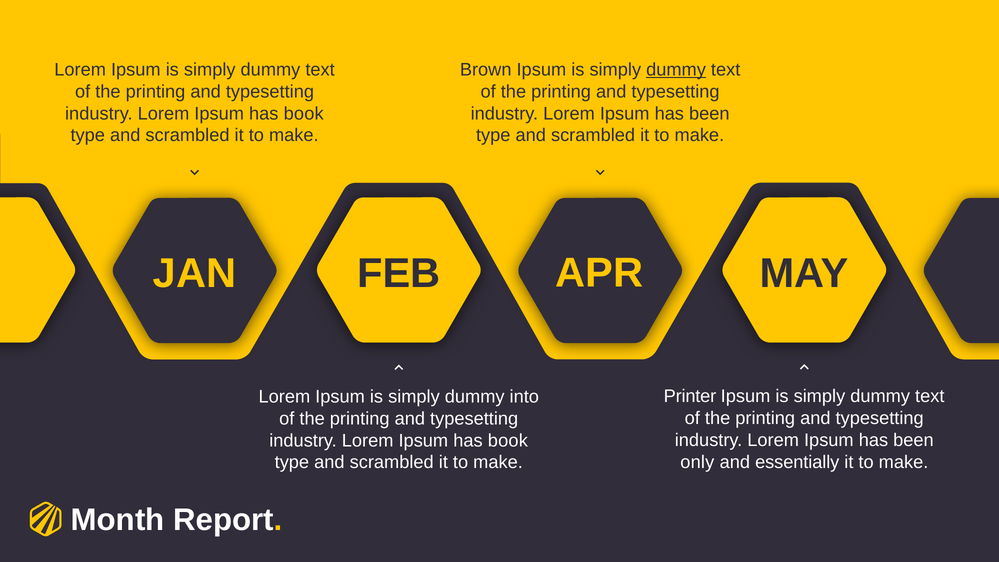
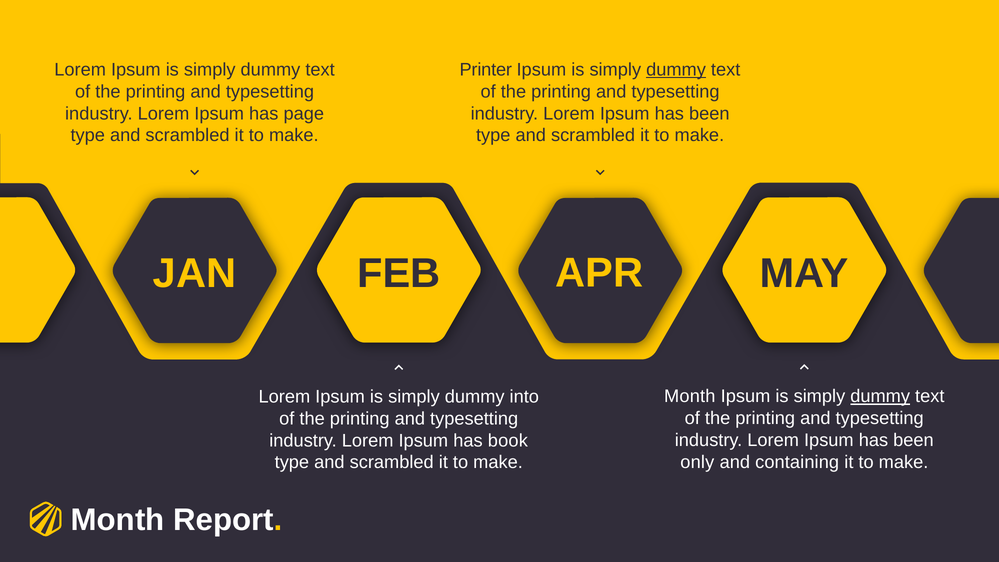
Brown: Brown -> Printer
book at (304, 114): book -> page
Printer at (690, 396): Printer -> Month
dummy at (880, 396) underline: none -> present
essentially: essentially -> containing
